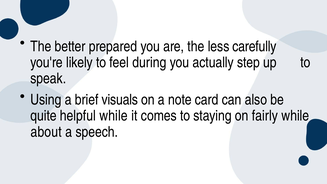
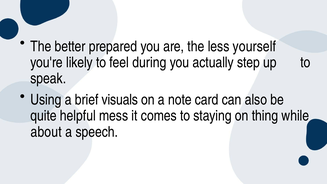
carefully: carefully -> yourself
helpful while: while -> mess
fairly: fairly -> thing
